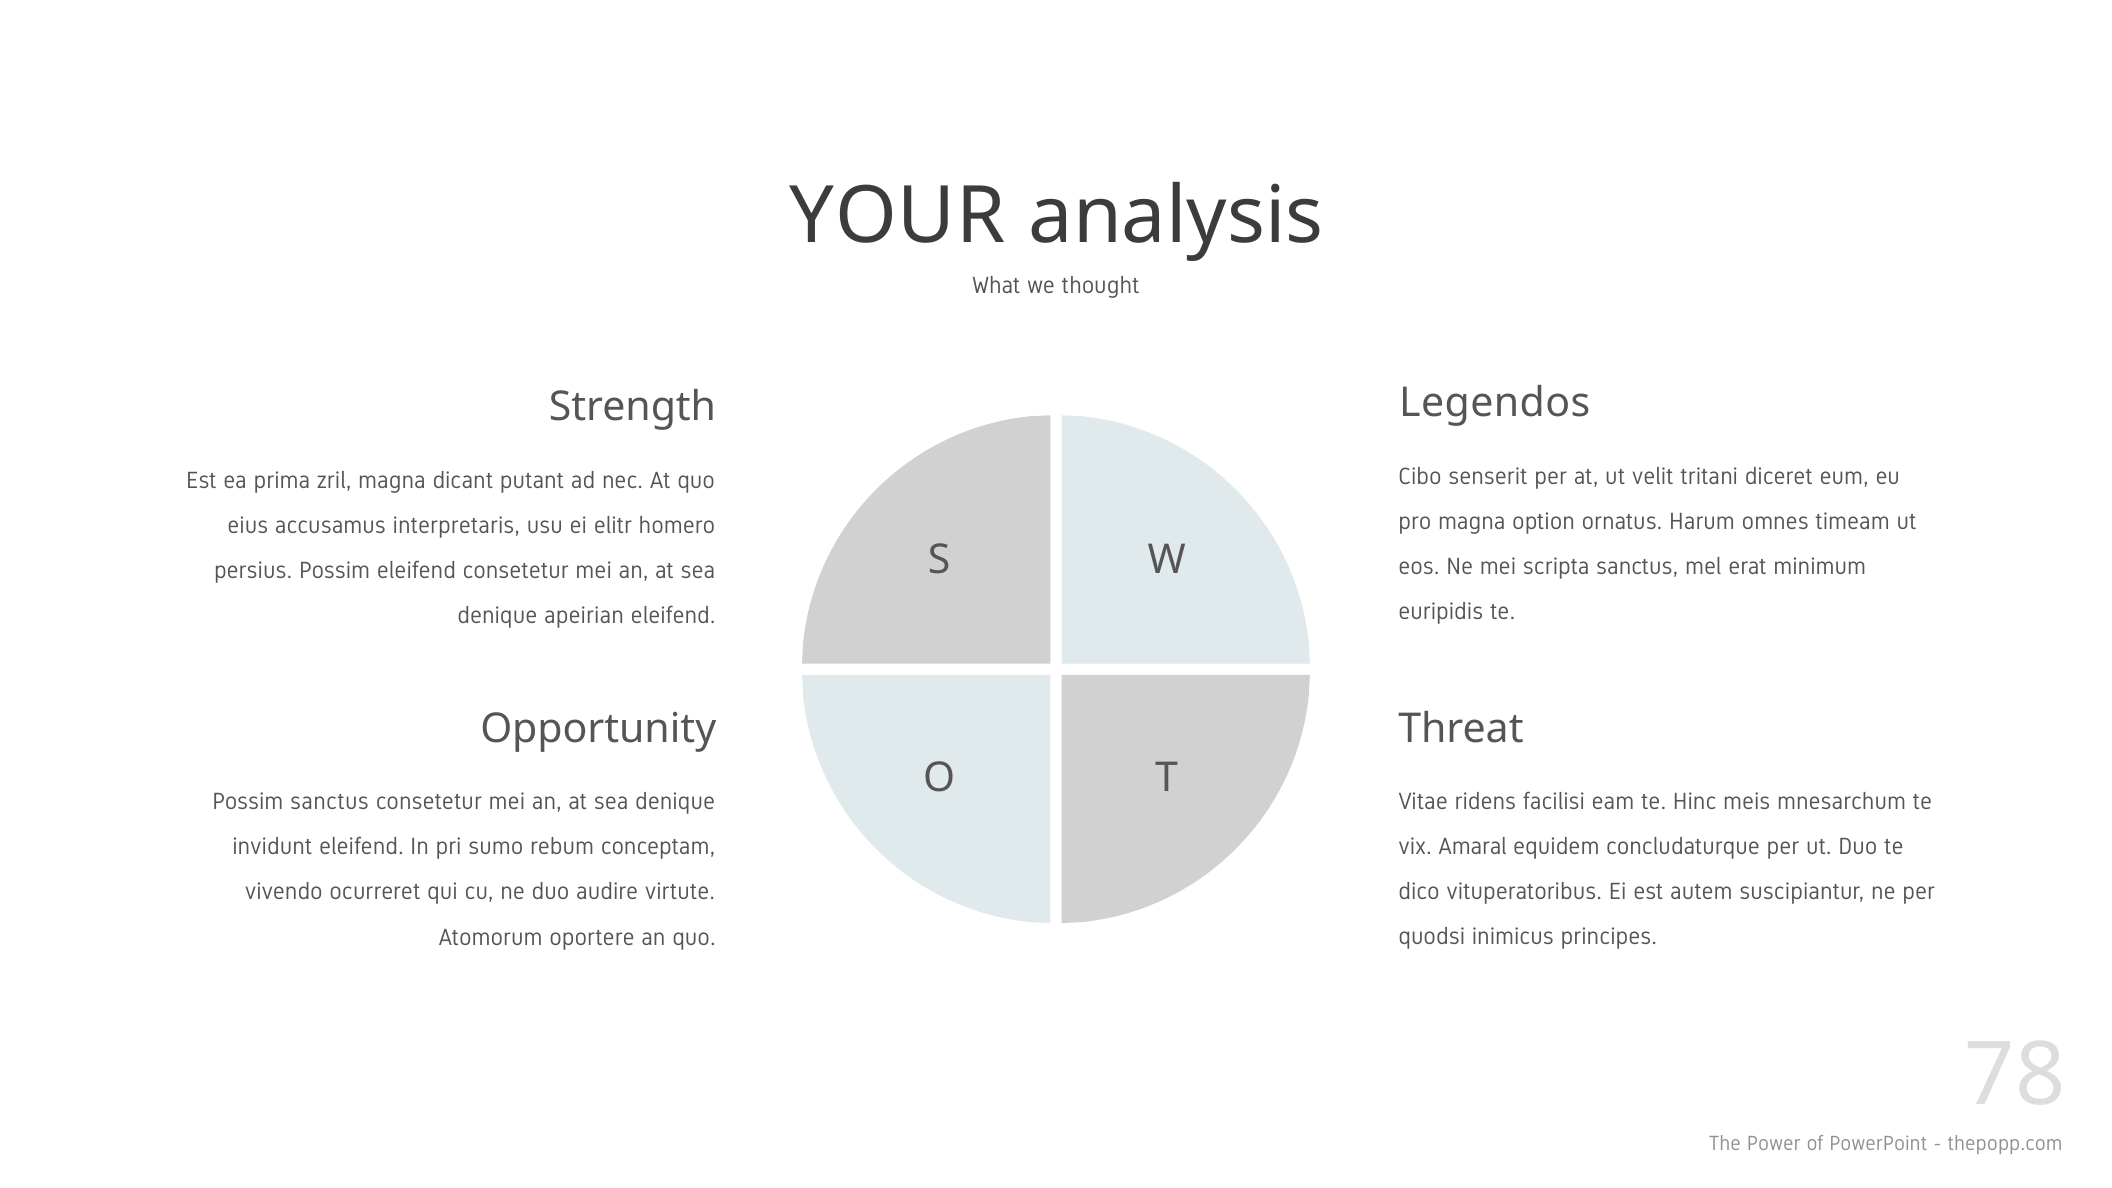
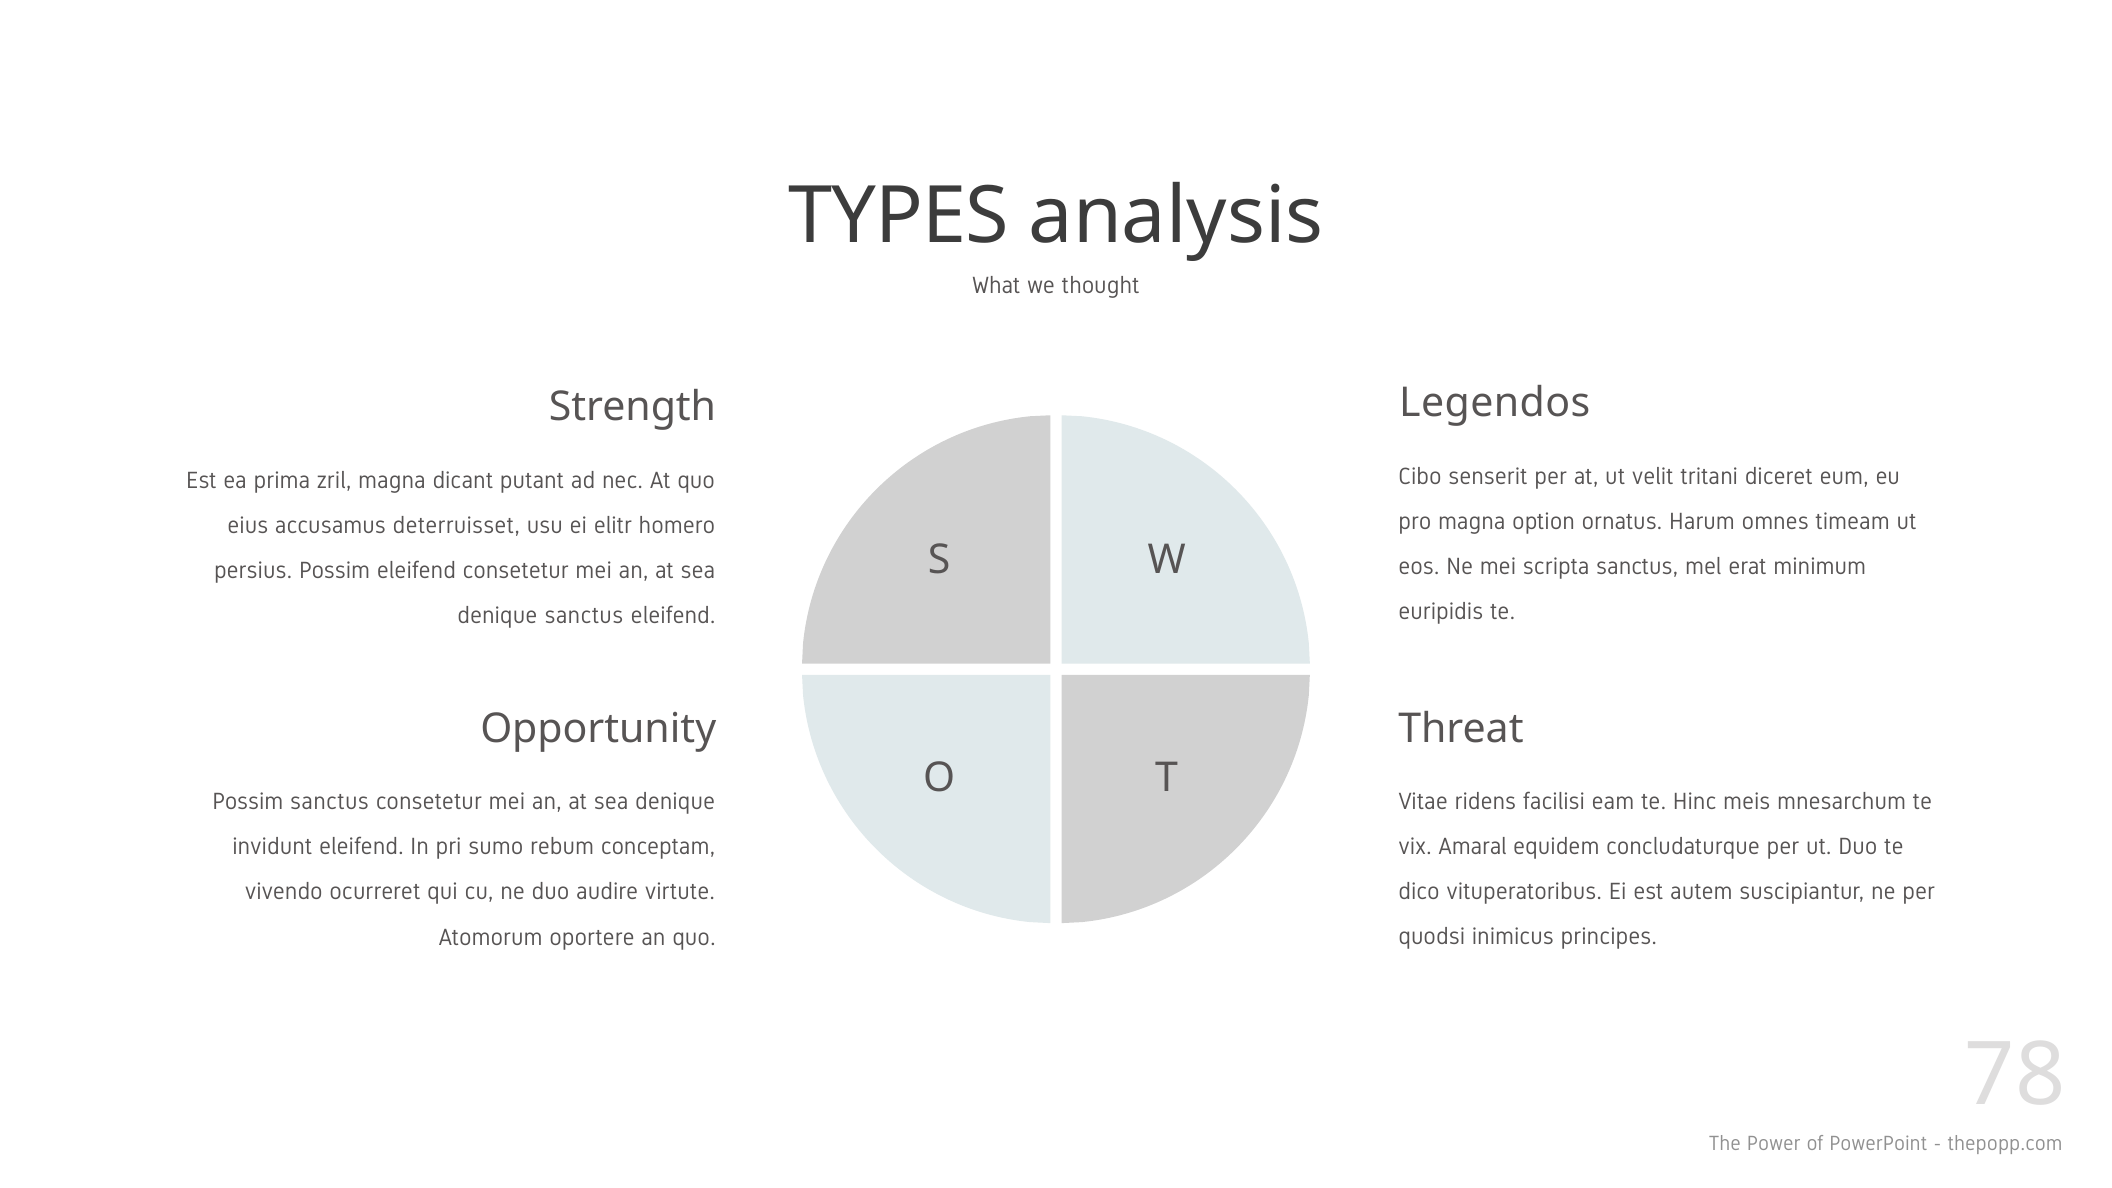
YOUR: YOUR -> TYPES
interpretaris: interpretaris -> deterruisset
denique apeirian: apeirian -> sanctus
